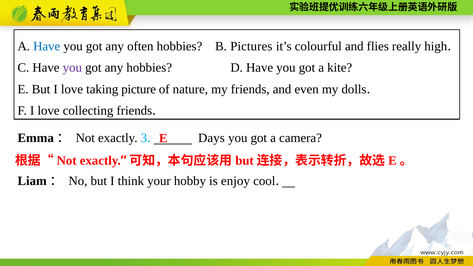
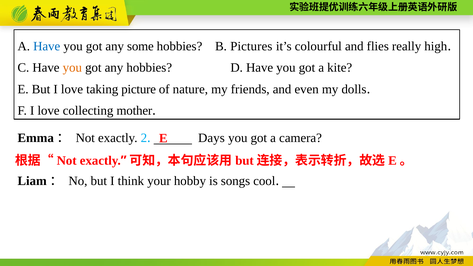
often: often -> some
you at (72, 68) colour: purple -> orange
collecting friends: friends -> mother
3: 3 -> 2
enjoy: enjoy -> songs
